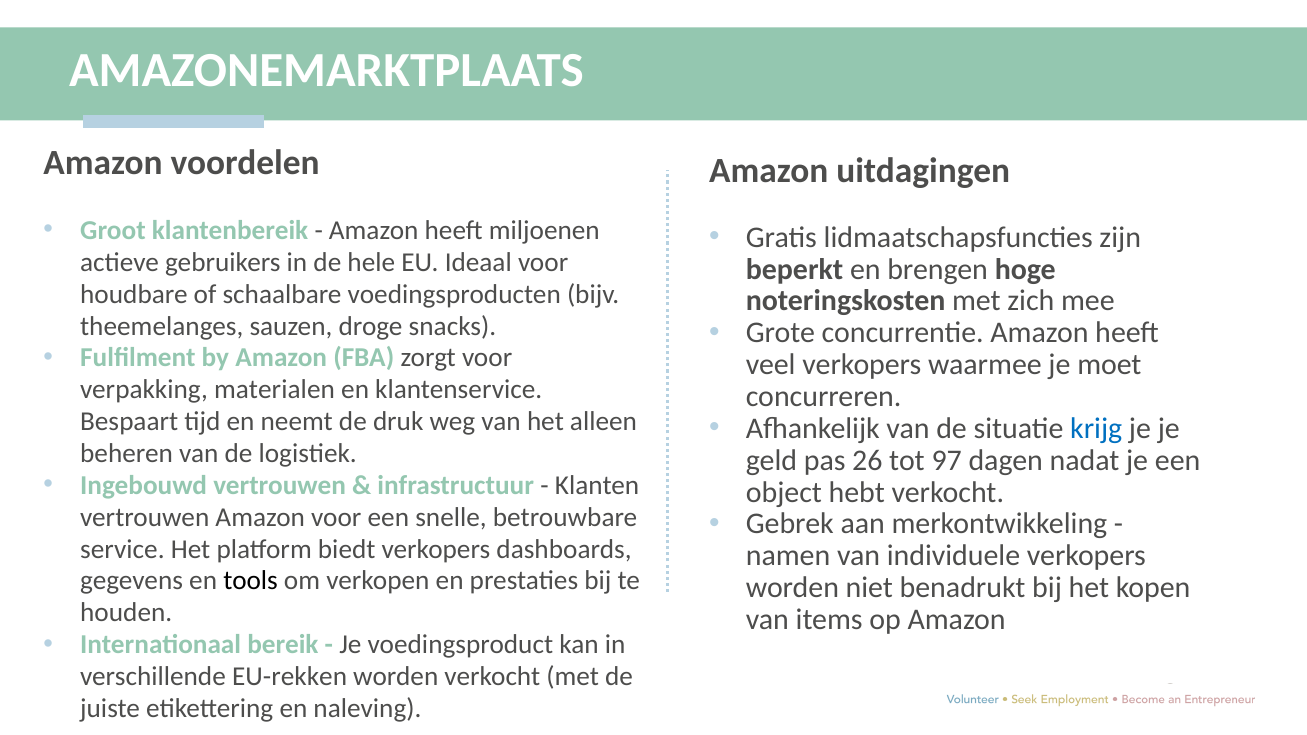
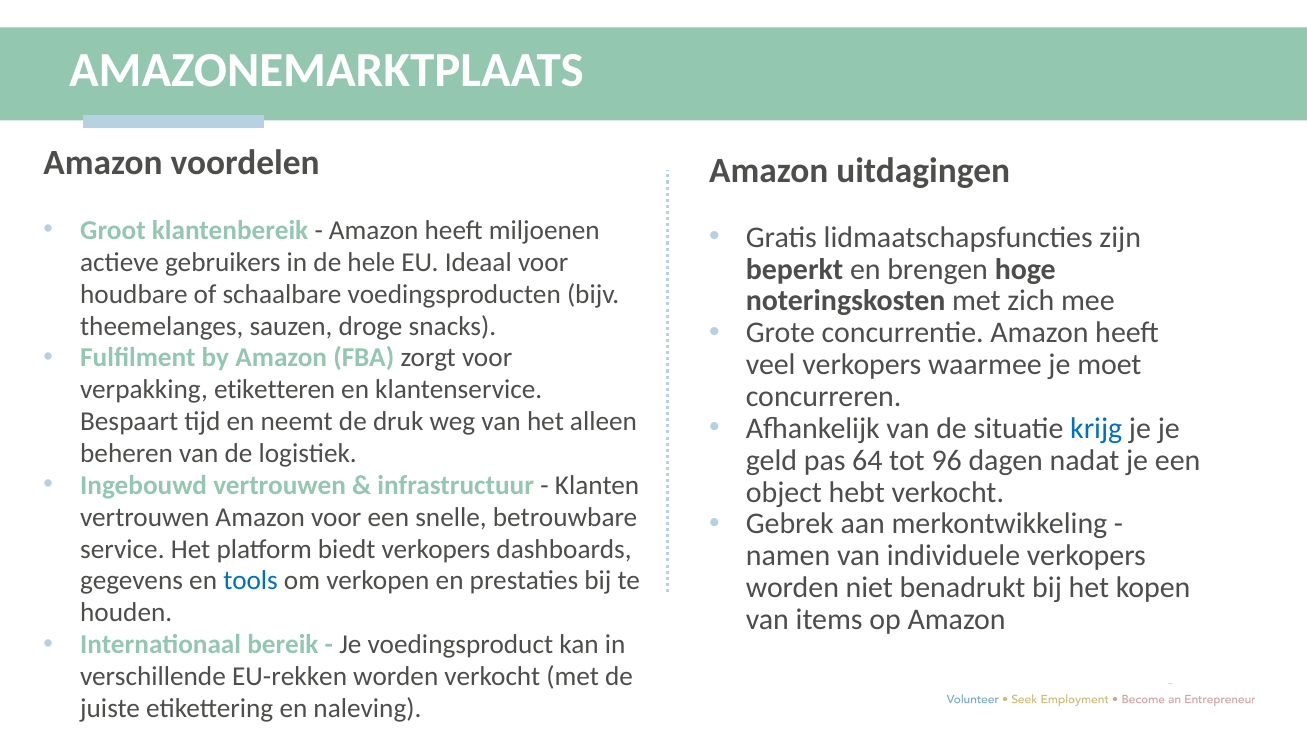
materialen: materialen -> etiketteren
26: 26 -> 64
97: 97 -> 96
tools colour: black -> blue
